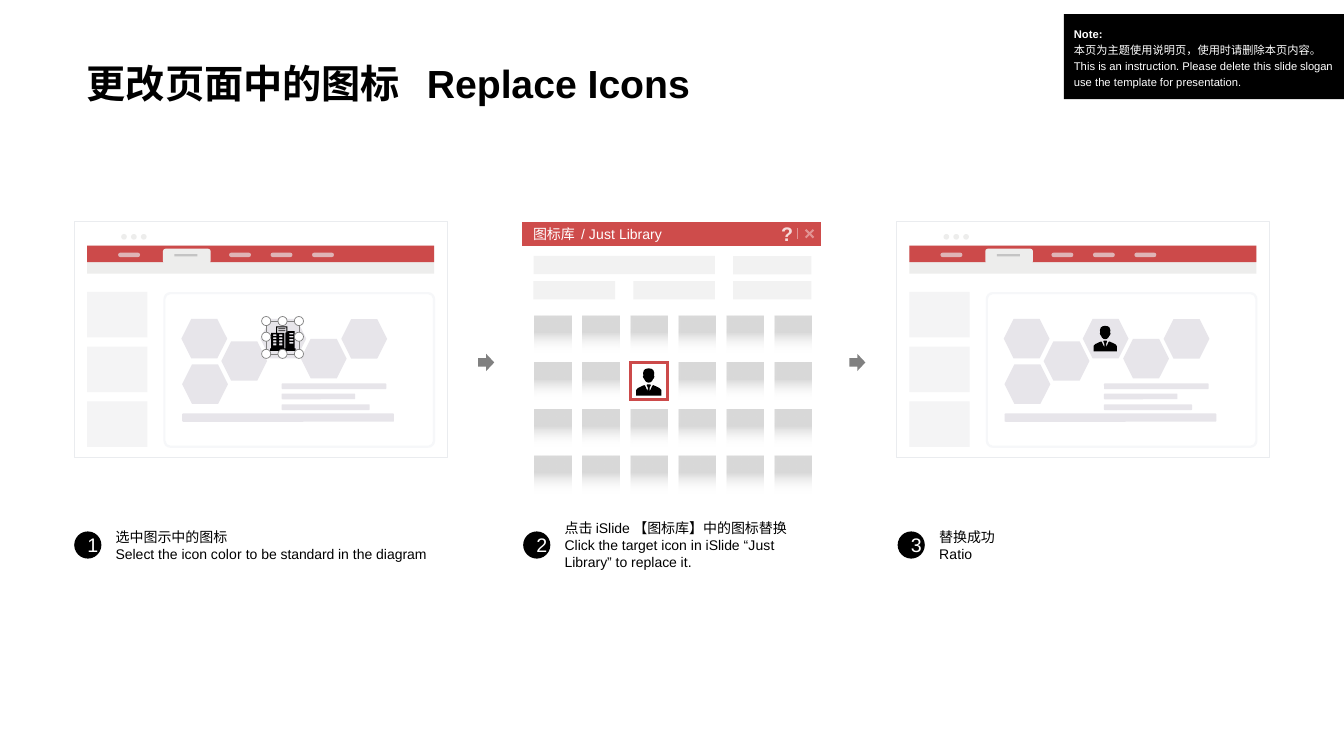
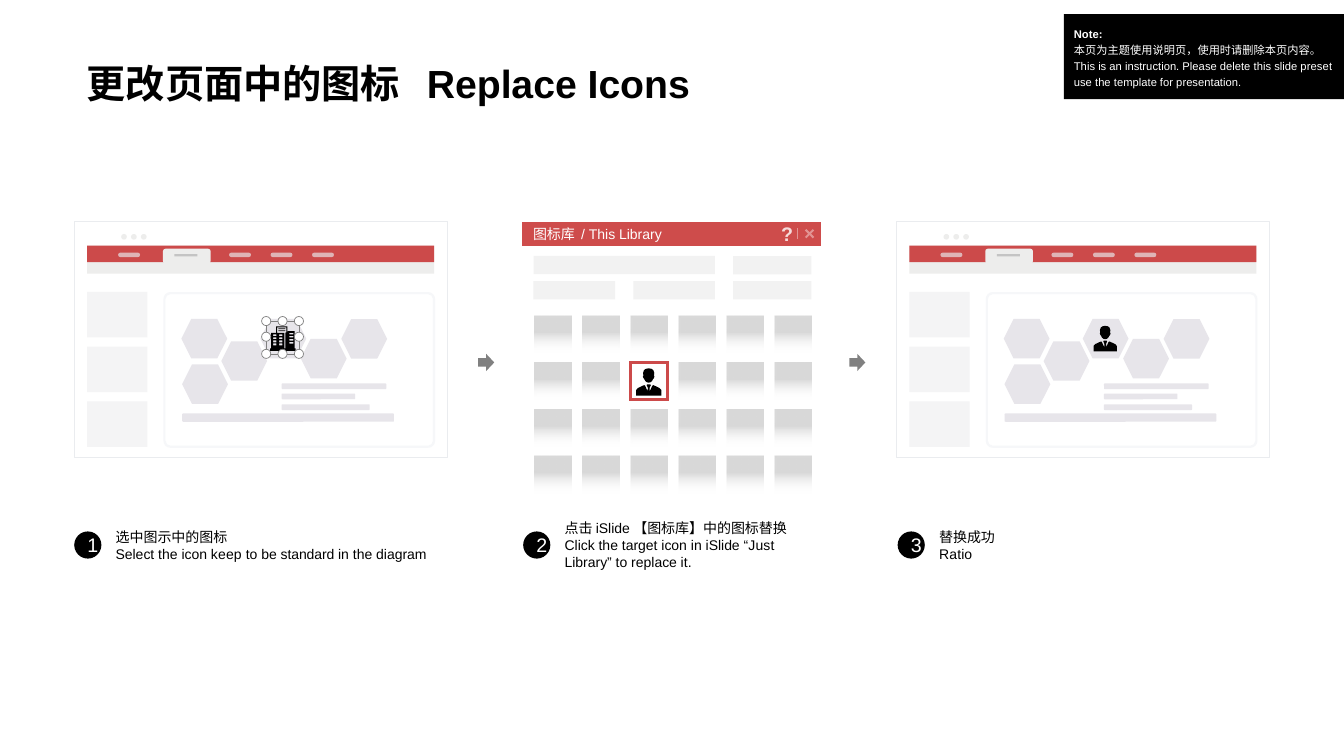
slogan: slogan -> preset
Just at (602, 235): Just -> This
color: color -> keep
